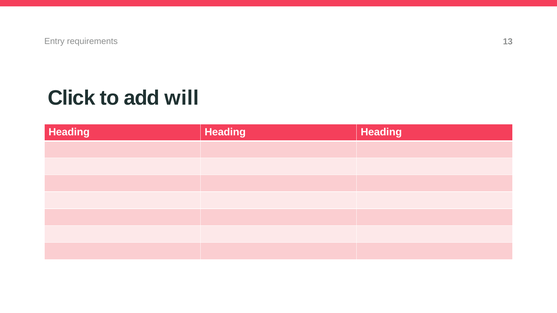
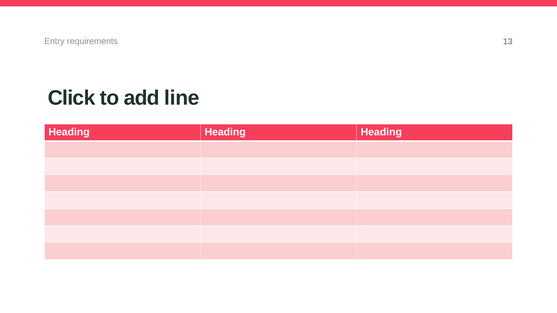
will: will -> line
